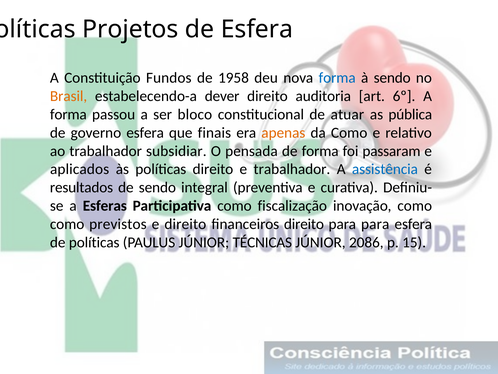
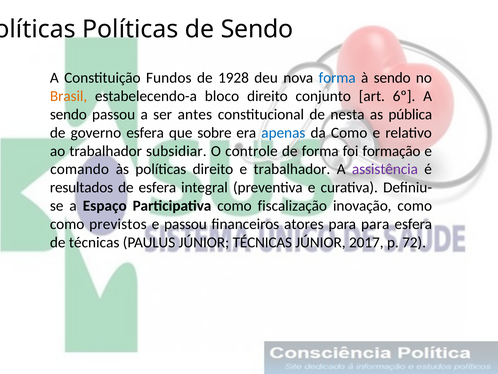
Projetos at (130, 29): Projetos -> Políticas
de Esfera: Esfera -> Sendo
1958: 1958 -> 1928
dever: dever -> bloco
auditoria: auditoria -> conjunto
forma at (68, 114): forma -> sendo
bloco: bloco -> antes
atuar: atuar -> nesta
finais: finais -> sobre
apenas colour: orange -> blue
pensada: pensada -> controle
passaram: passaram -> formação
aplicados: aplicados -> comando
assistência colour: blue -> purple
de sendo: sendo -> esfera
Esferas: Esferas -> Espaço
e direito: direito -> passou
financeiros direito: direito -> atores
de políticas: políticas -> técnicas
2086: 2086 -> 2017
15: 15 -> 72
